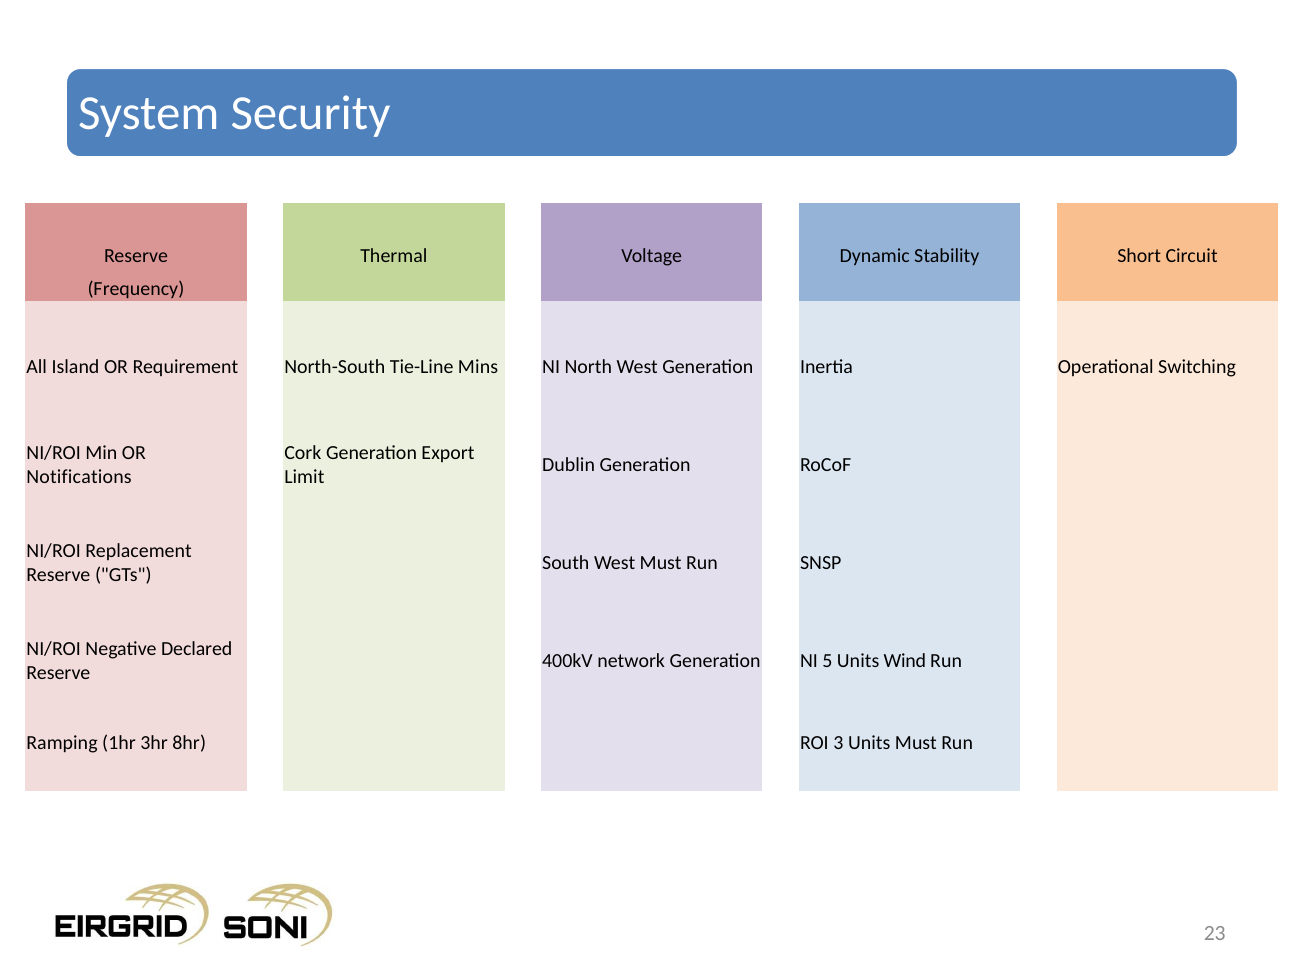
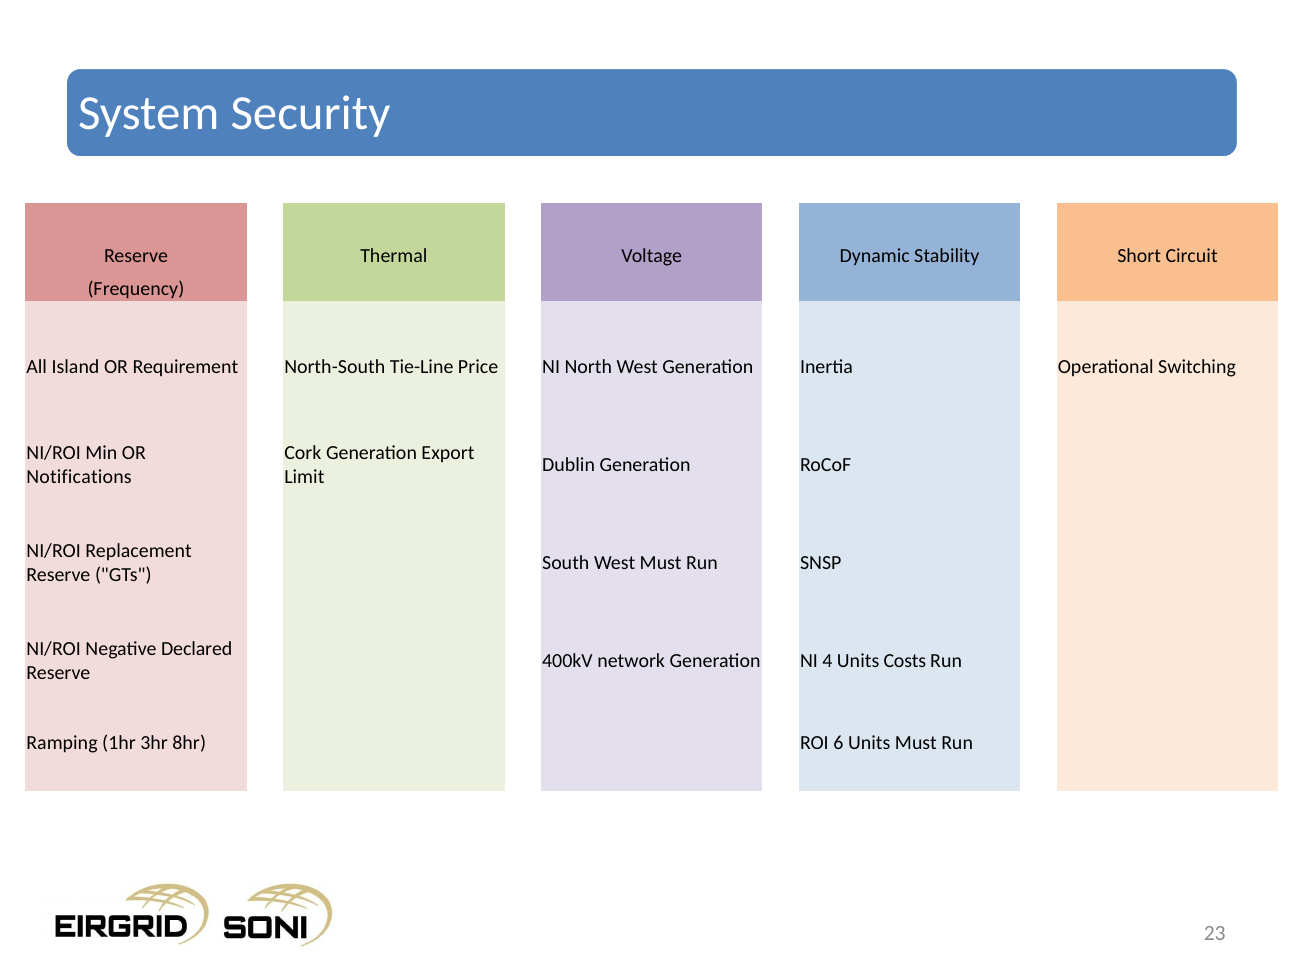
Mins: Mins -> Price
5: 5 -> 4
Wind: Wind -> Costs
3: 3 -> 6
